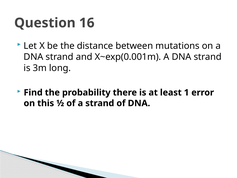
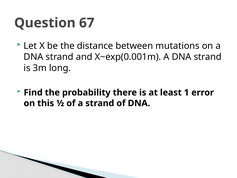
16: 16 -> 67
